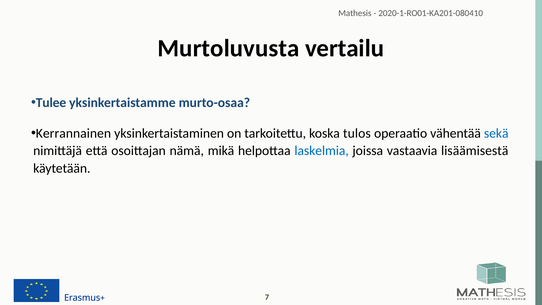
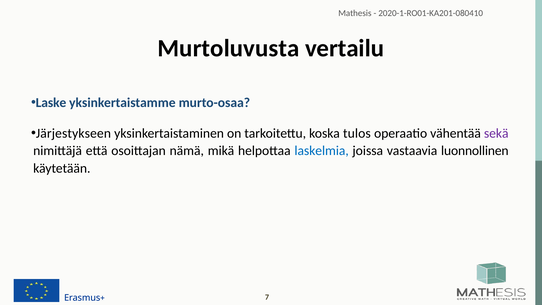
Tulee: Tulee -> Laske
Kerrannainen: Kerrannainen -> Järjestykseen
sekä colour: blue -> purple
lisäämisestä: lisäämisestä -> luonnollinen
